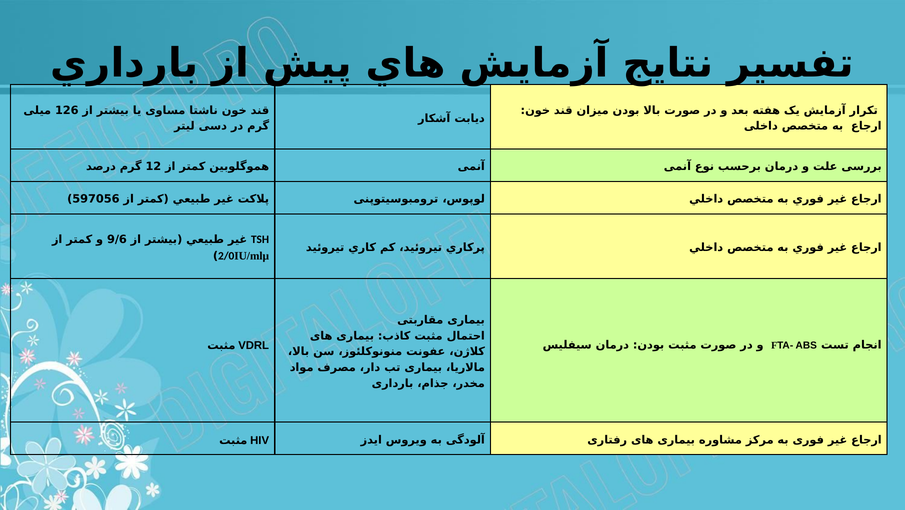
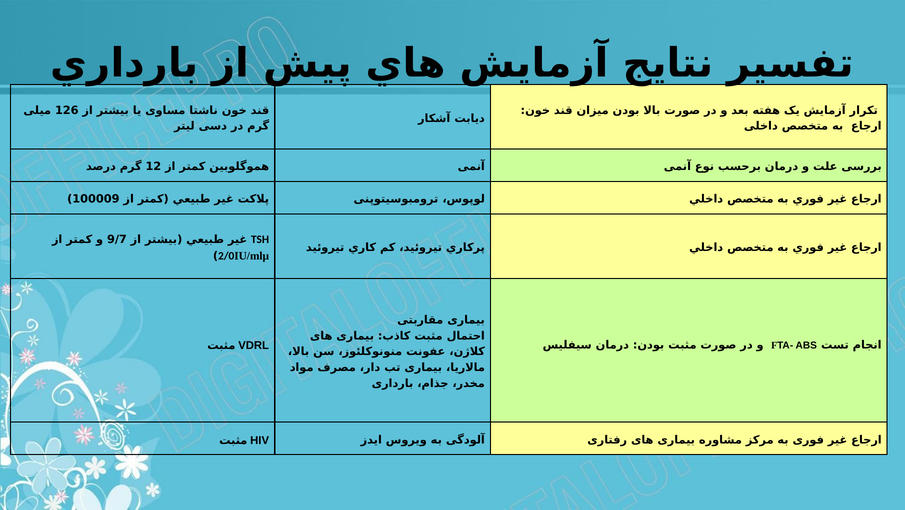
597056: 597056 -> 100009
9/6: 9/6 -> 9/7
